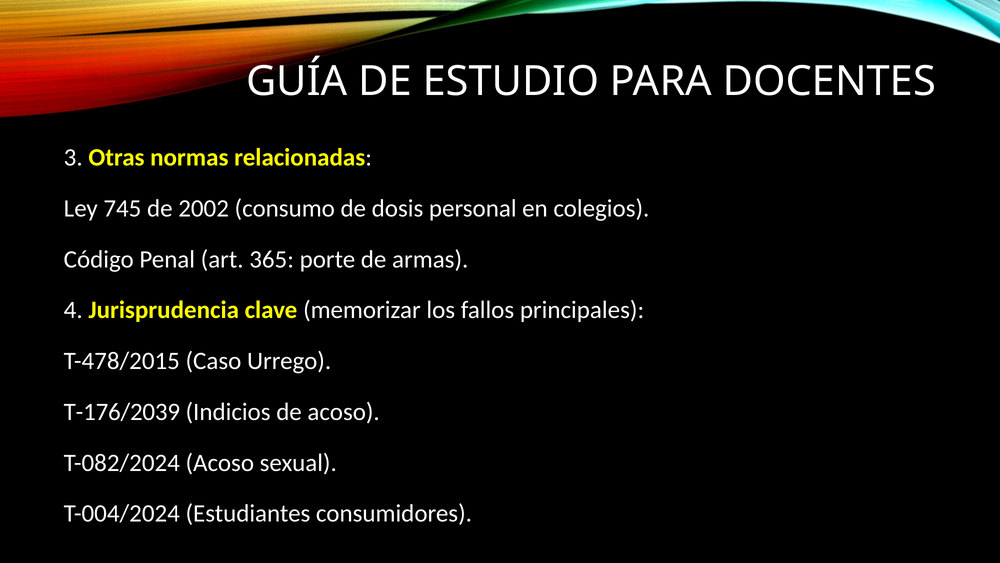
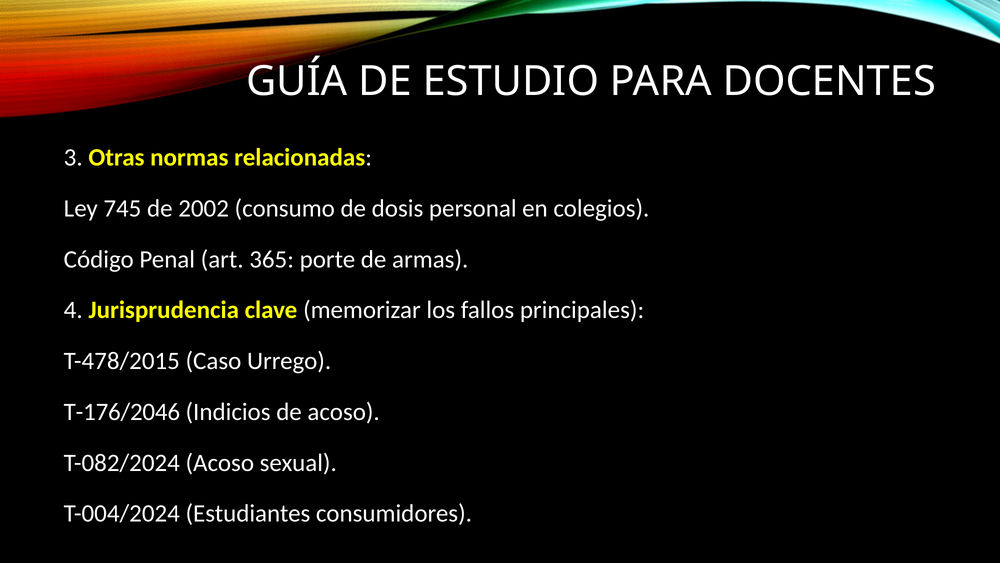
T-176/2039: T-176/2039 -> T-176/2046
